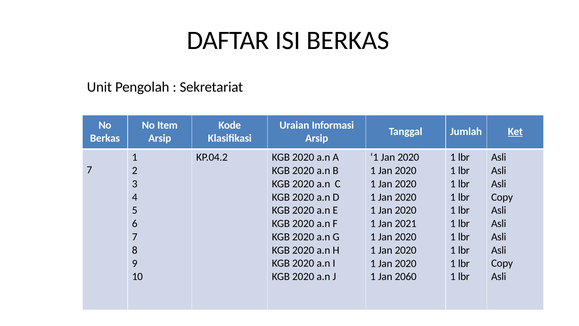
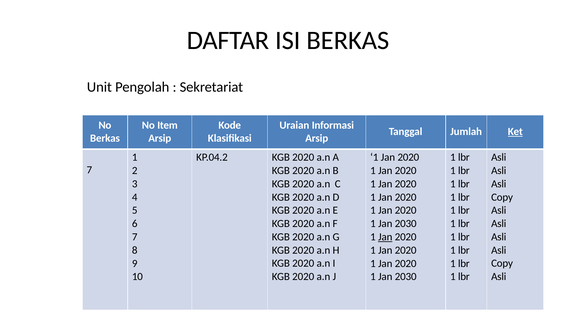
2021 at (406, 223): 2021 -> 2030
Jan at (385, 237) underline: none -> present
2060 at (406, 276): 2060 -> 2030
